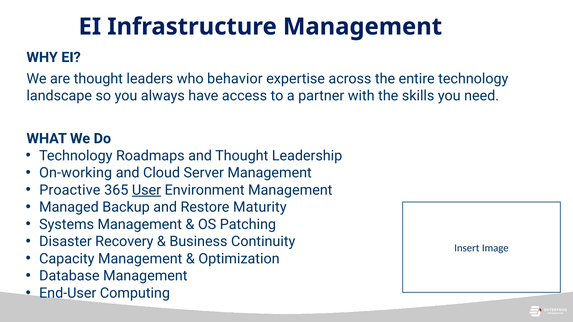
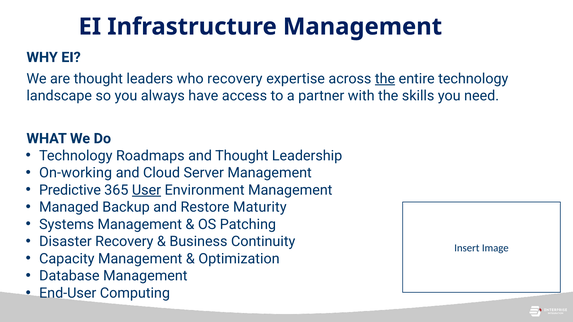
who behavior: behavior -> recovery
the at (385, 79) underline: none -> present
Proactive: Proactive -> Predictive
